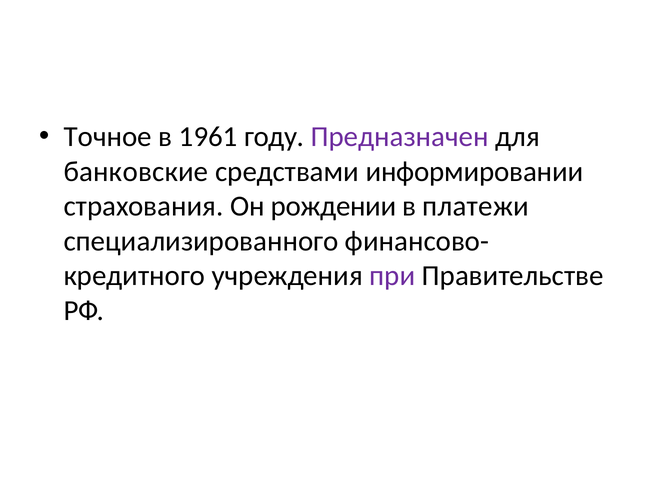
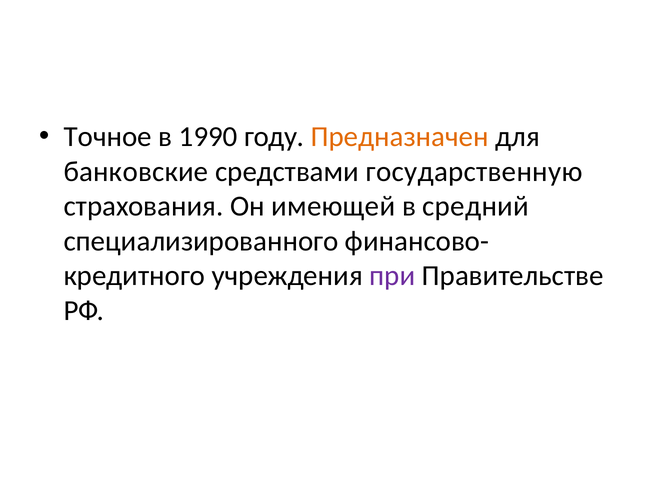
1961: 1961 -> 1990
Предназначен colour: purple -> orange
информировании: информировании -> государственную
рождении: рождении -> имеющей
платежи: платежи -> средний
